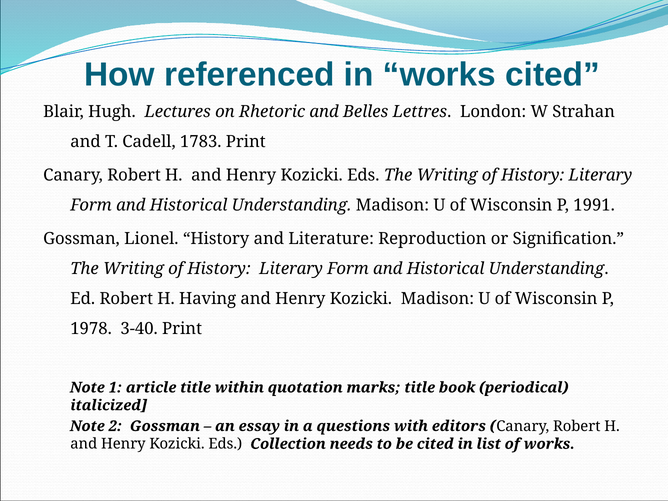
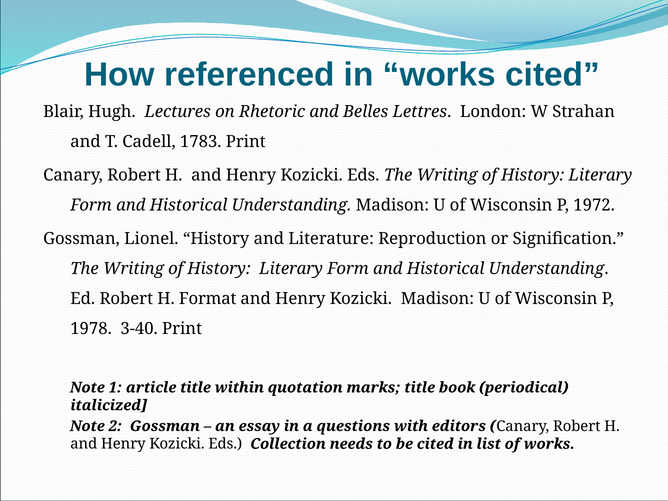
1991: 1991 -> 1972
Having: Having -> Format
